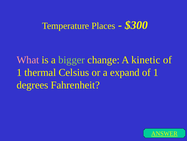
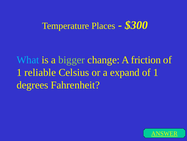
What colour: pink -> light blue
kinetic: kinetic -> friction
thermal: thermal -> reliable
